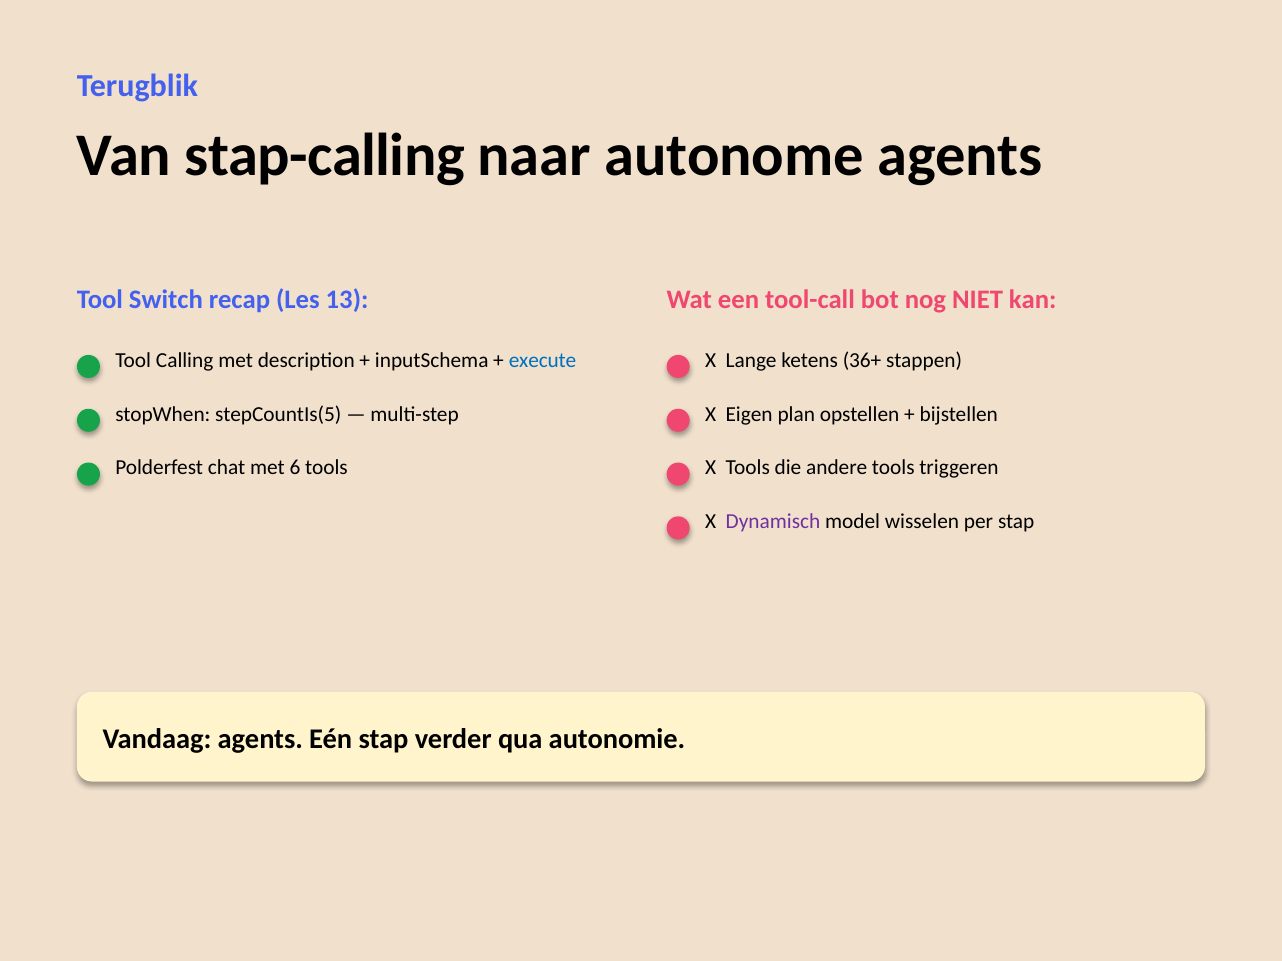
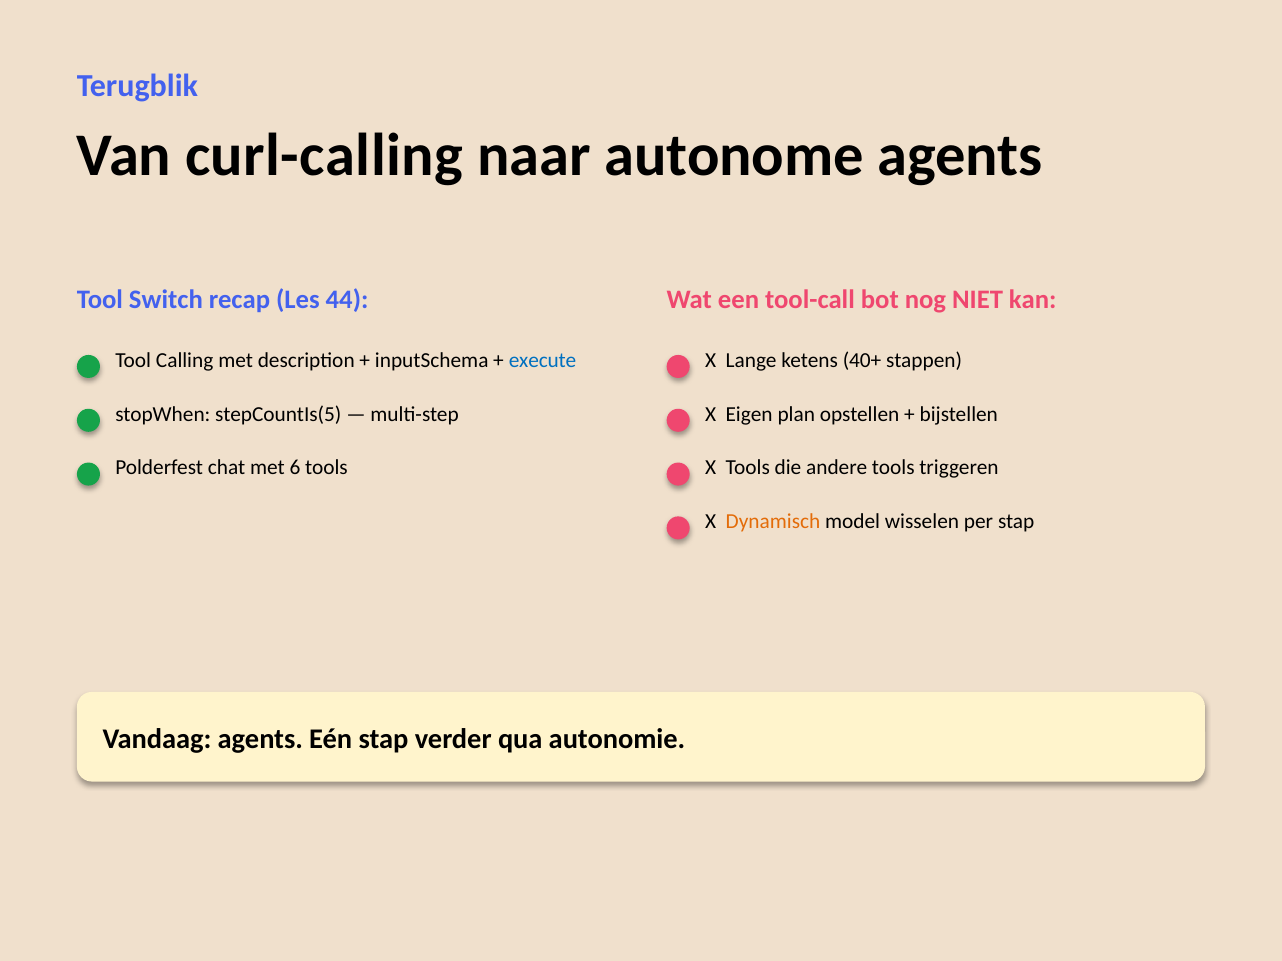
stap-calling: stap-calling -> curl-calling
13: 13 -> 44
36+: 36+ -> 40+
Dynamisch colour: purple -> orange
